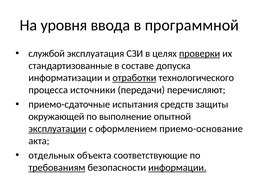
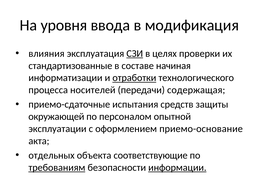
программной: программной -> модификация
службой: службой -> влияния
СЗИ underline: none -> present
проверки underline: present -> none
допуска: допуска -> начиная
источники: источники -> носителей
перечисляют: перечисляют -> содержащая
выполнение: выполнение -> персоналом
эксплуатации underline: present -> none
